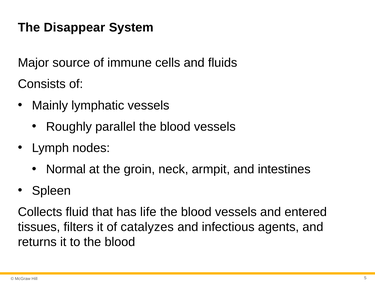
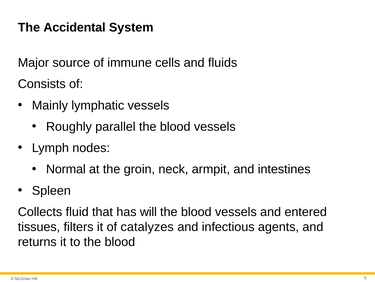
Disappear: Disappear -> Accidental
life: life -> will
